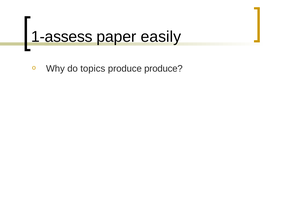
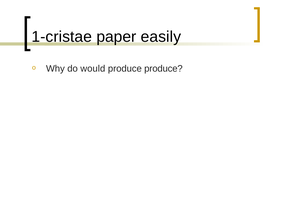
1-assess: 1-assess -> 1-cristae
topics: topics -> would
